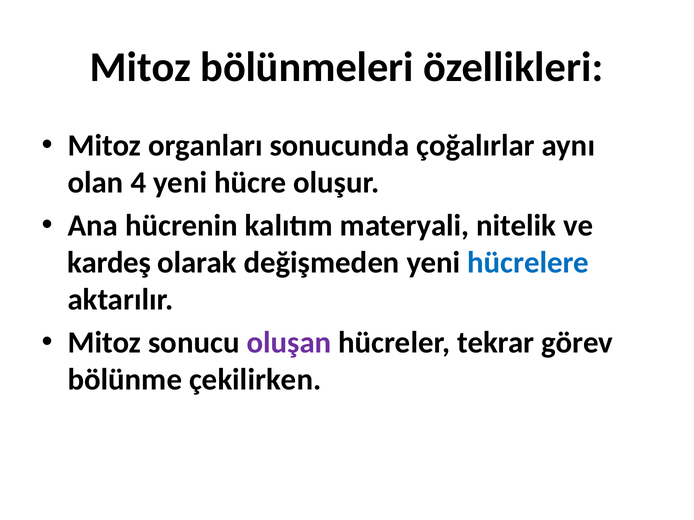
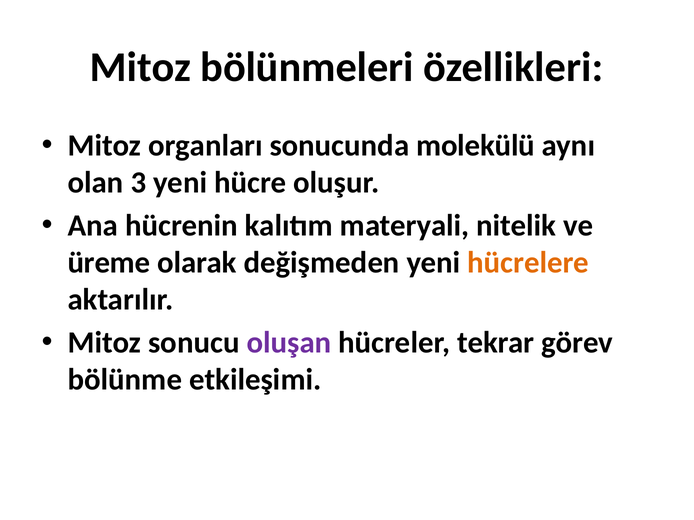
çoğalırlar: çoğalırlar -> molekülü
4: 4 -> 3
kardeş: kardeş -> üreme
hücrelere colour: blue -> orange
çekilirken: çekilirken -> etkileşimi
